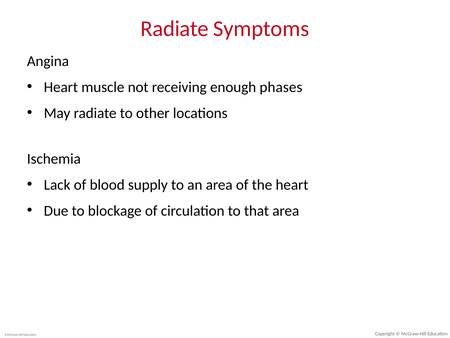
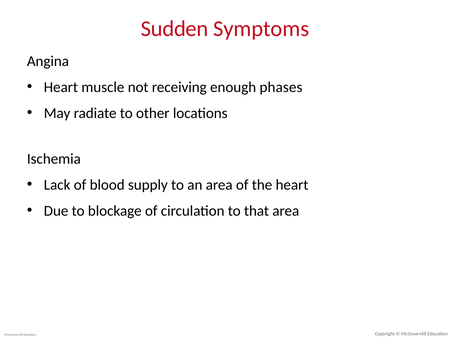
Radiate at (175, 29): Radiate -> Sudden
